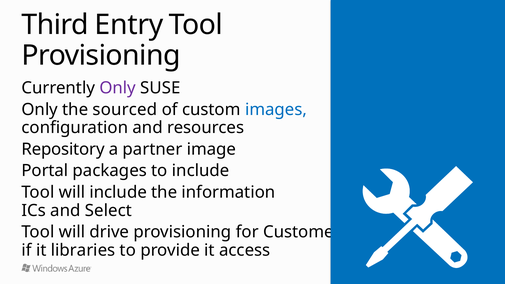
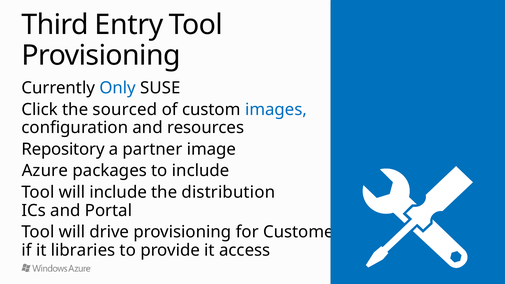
Only at (118, 88) colour: purple -> blue
Only at (40, 109): Only -> Click
Portal: Portal -> Azure
information: information -> distribution
Select: Select -> Portal
